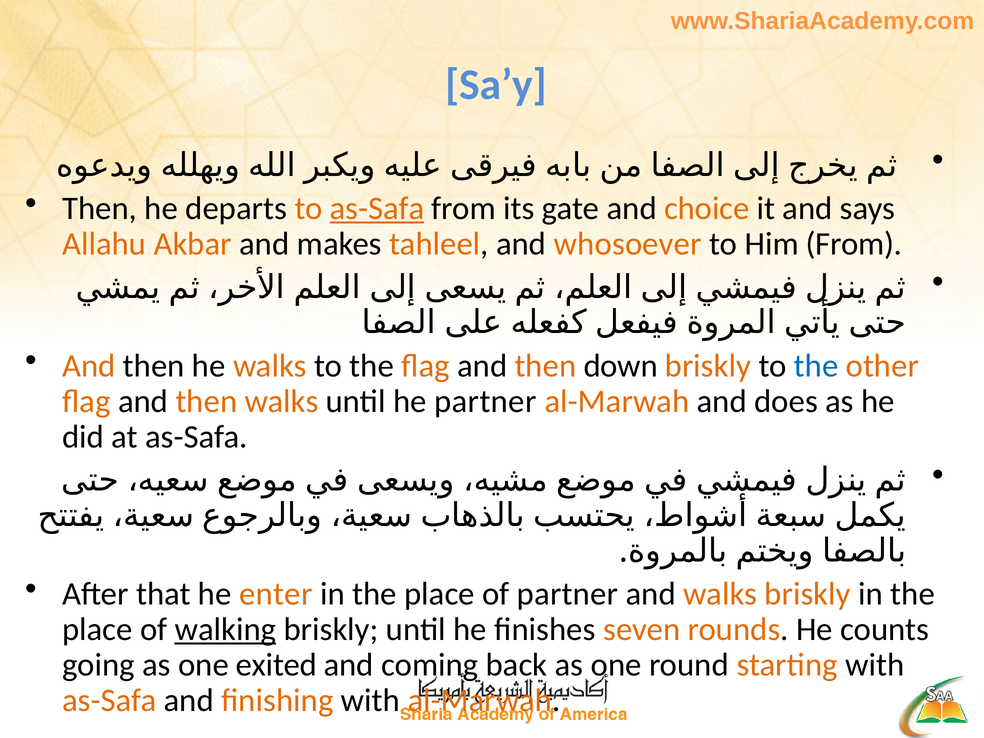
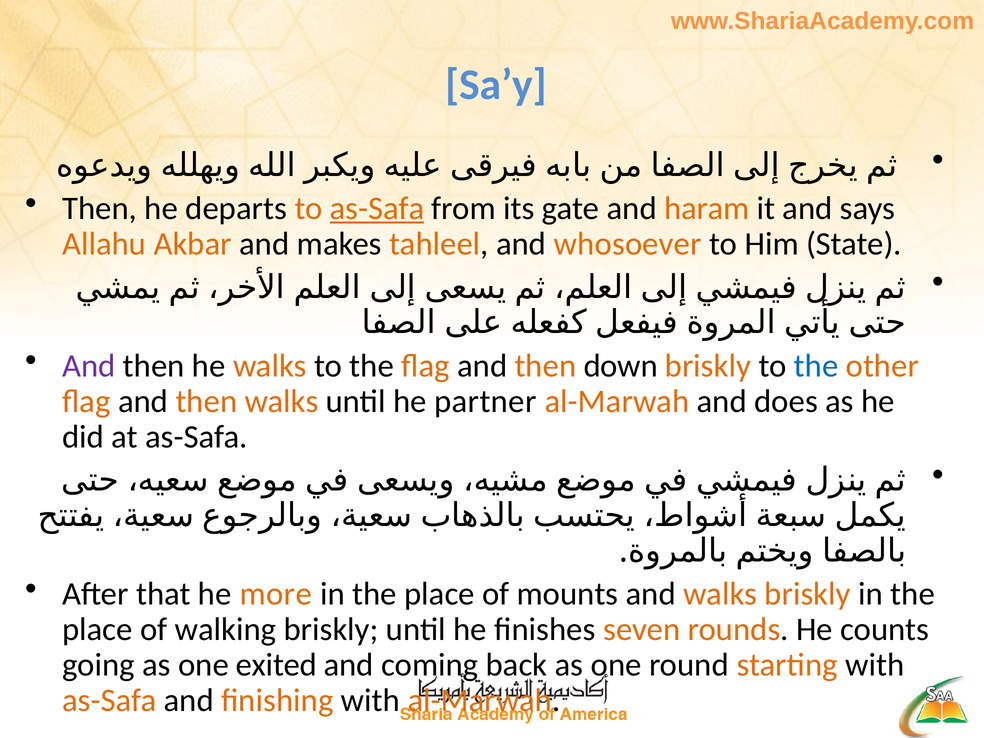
choice: choice -> haram
Him From: From -> State
And at (89, 366) colour: orange -> purple
enter: enter -> more
of partner: partner -> mounts
walking underline: present -> none
